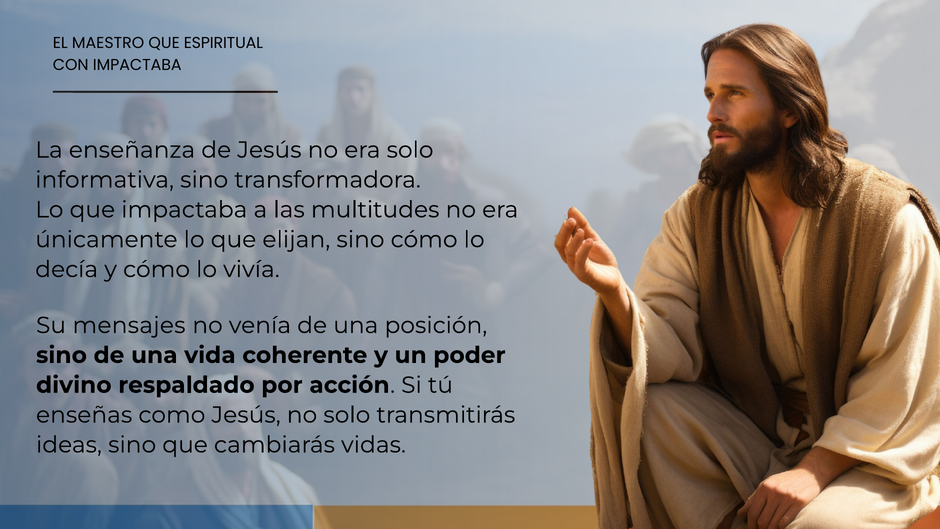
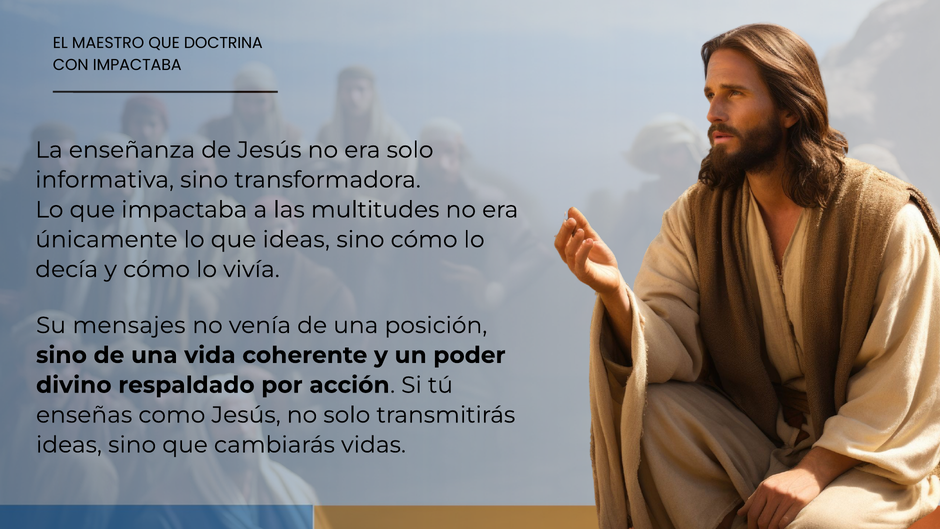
ESPIRITUAL: ESPIRITUAL -> DOCTRINA
que elijan: elijan -> ideas
